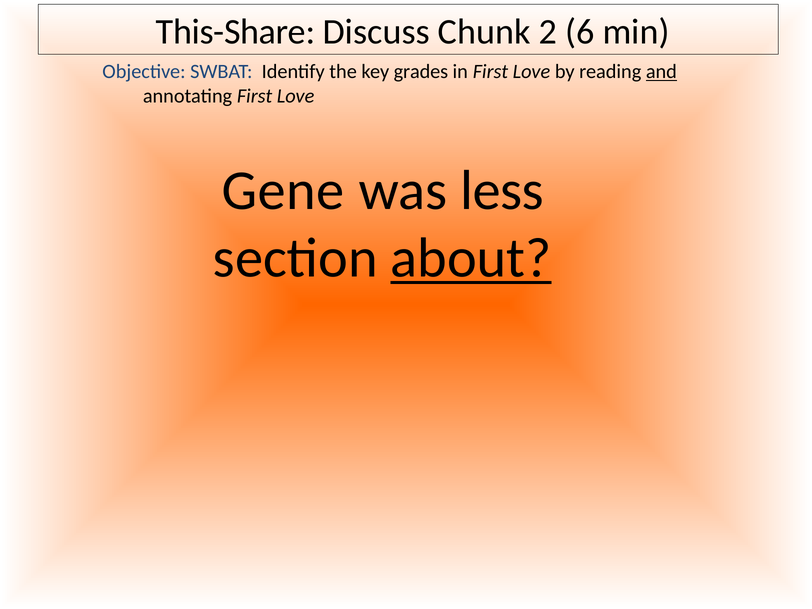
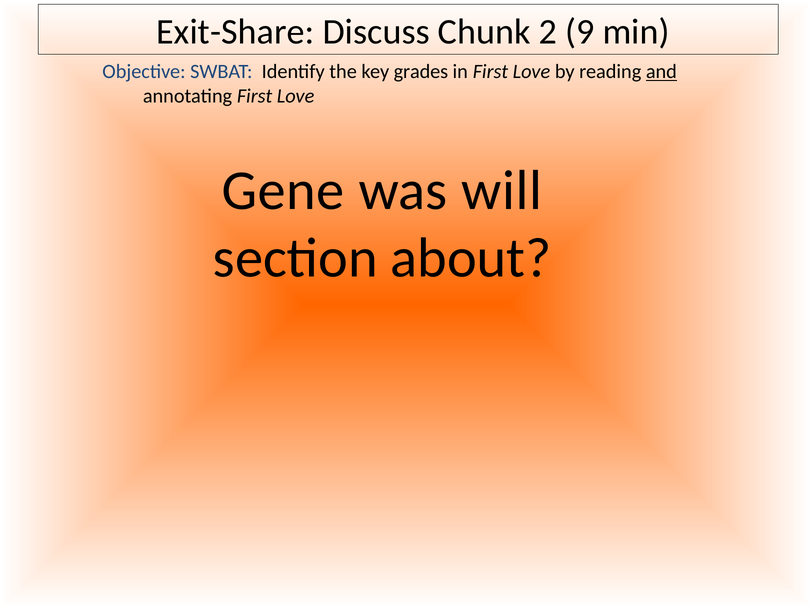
This-Share: This-Share -> Exit-Share
6: 6 -> 9
less: less -> will
about underline: present -> none
